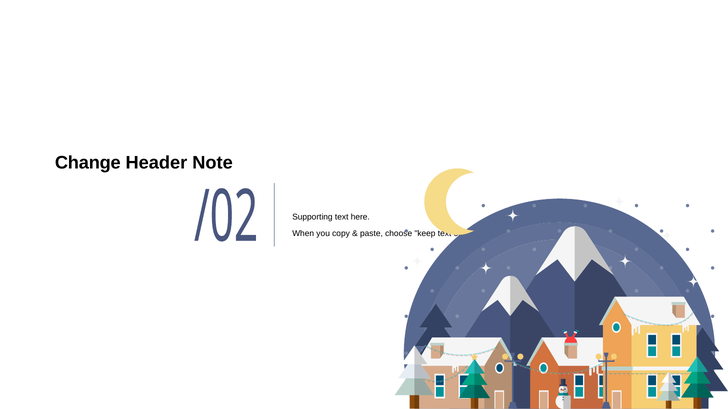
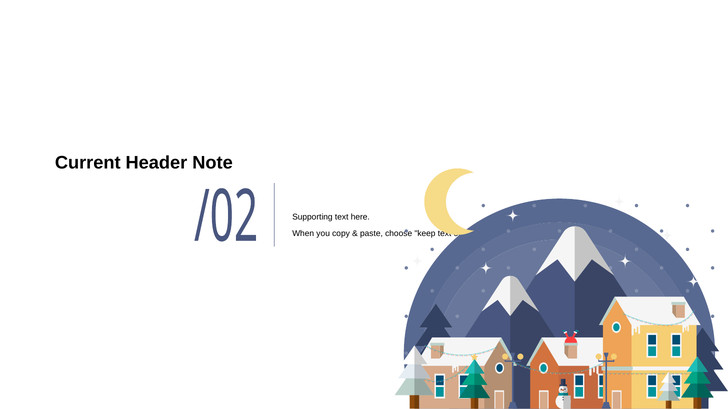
Change: Change -> Current
